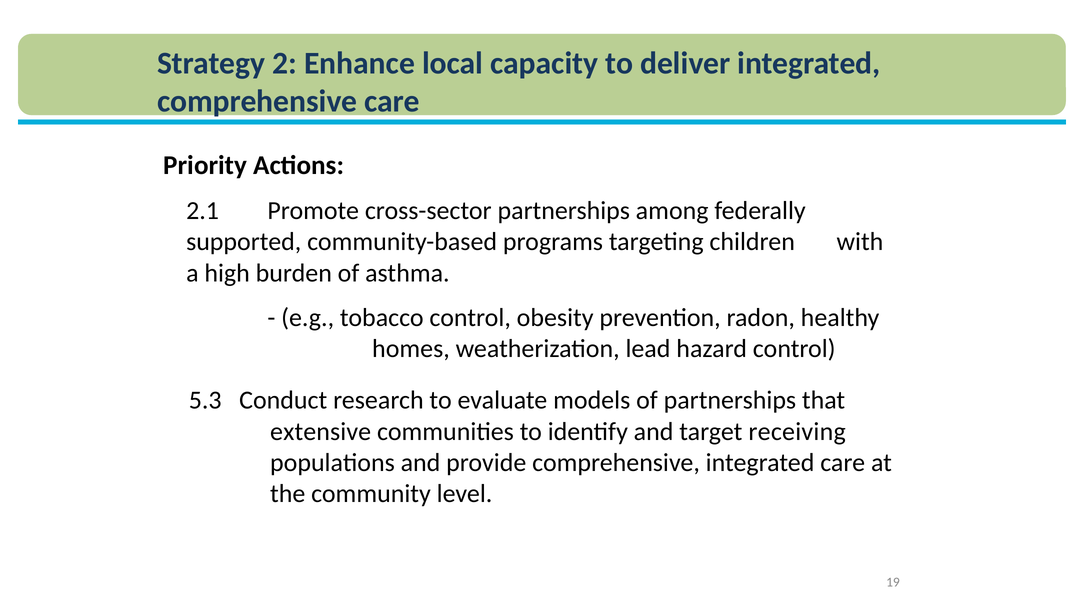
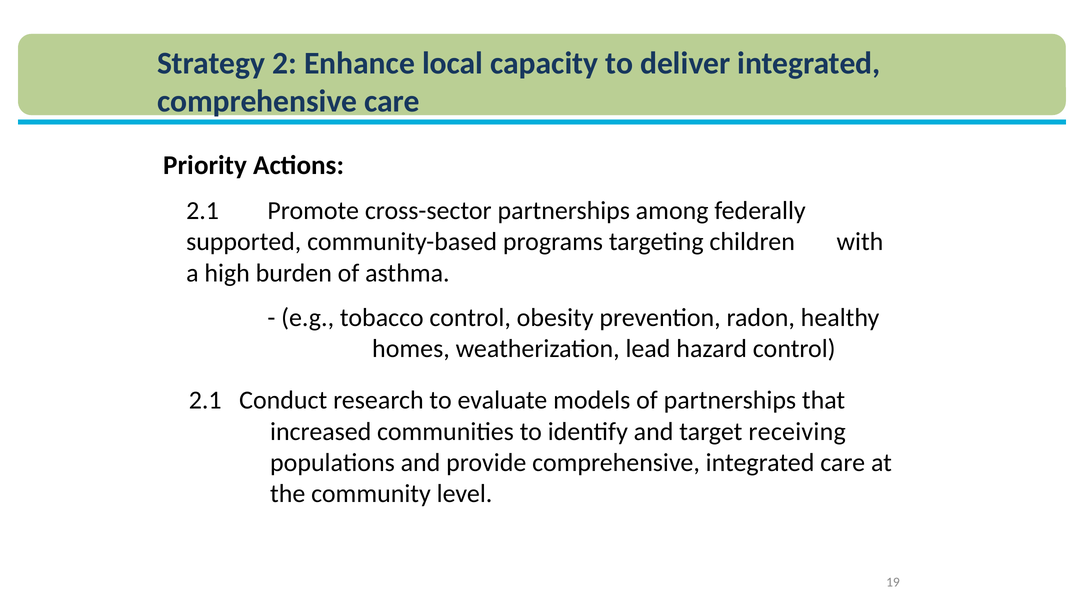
5.3 at (205, 400): 5.3 -> 2.1
extensive: extensive -> increased
